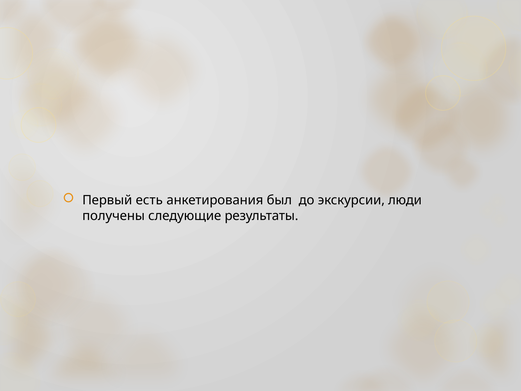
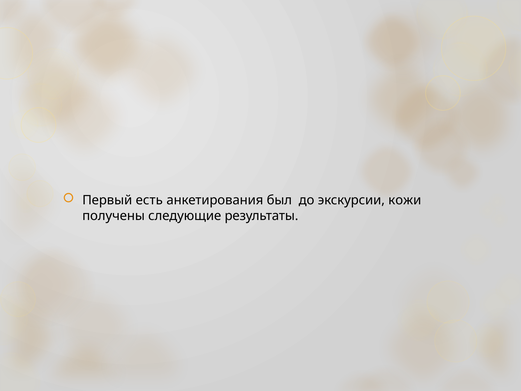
люди: люди -> кожи
